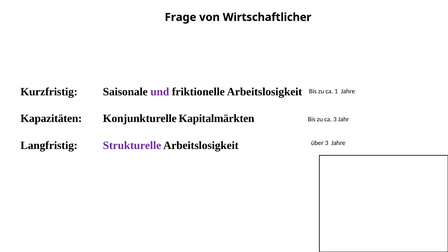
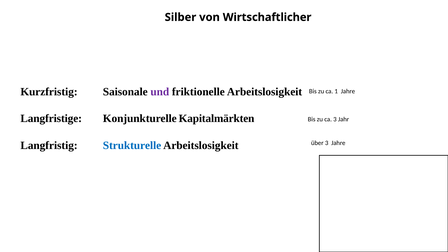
Frage: Frage -> Silber
Kapazitäten: Kapazitäten -> Langfristige
Strukturelle colour: purple -> blue
